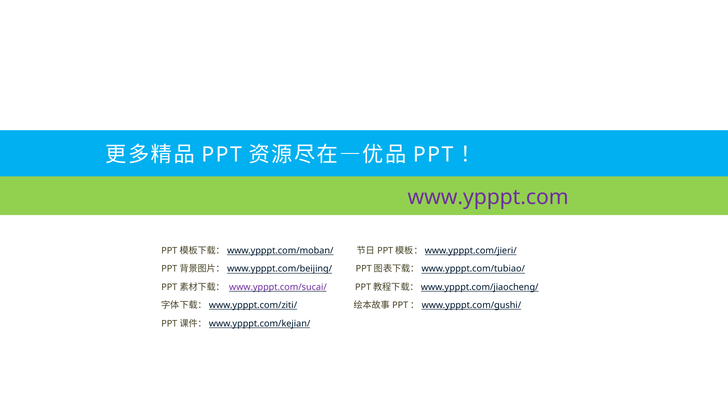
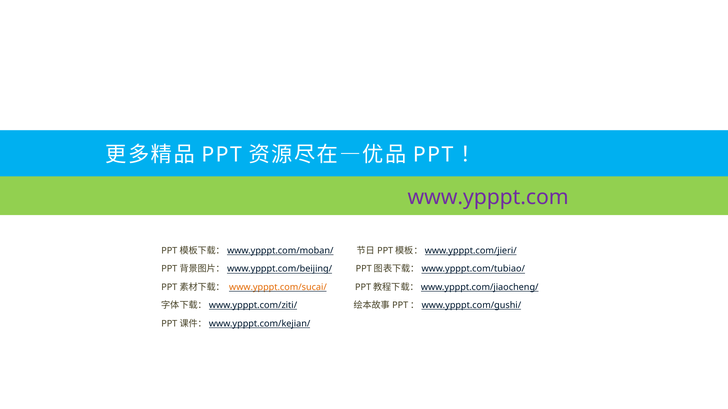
www.ypppt.com/sucai/ colour: purple -> orange
